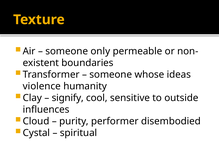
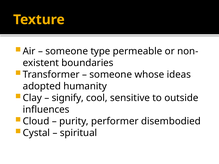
only: only -> type
violence: violence -> adopted
